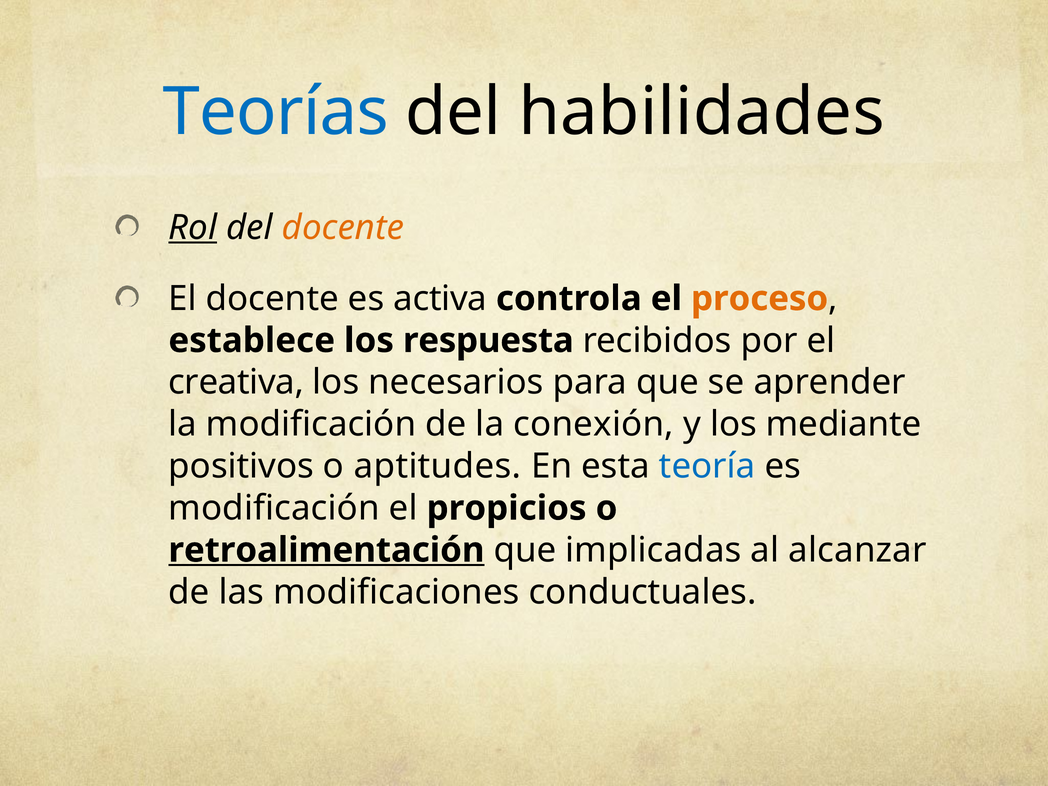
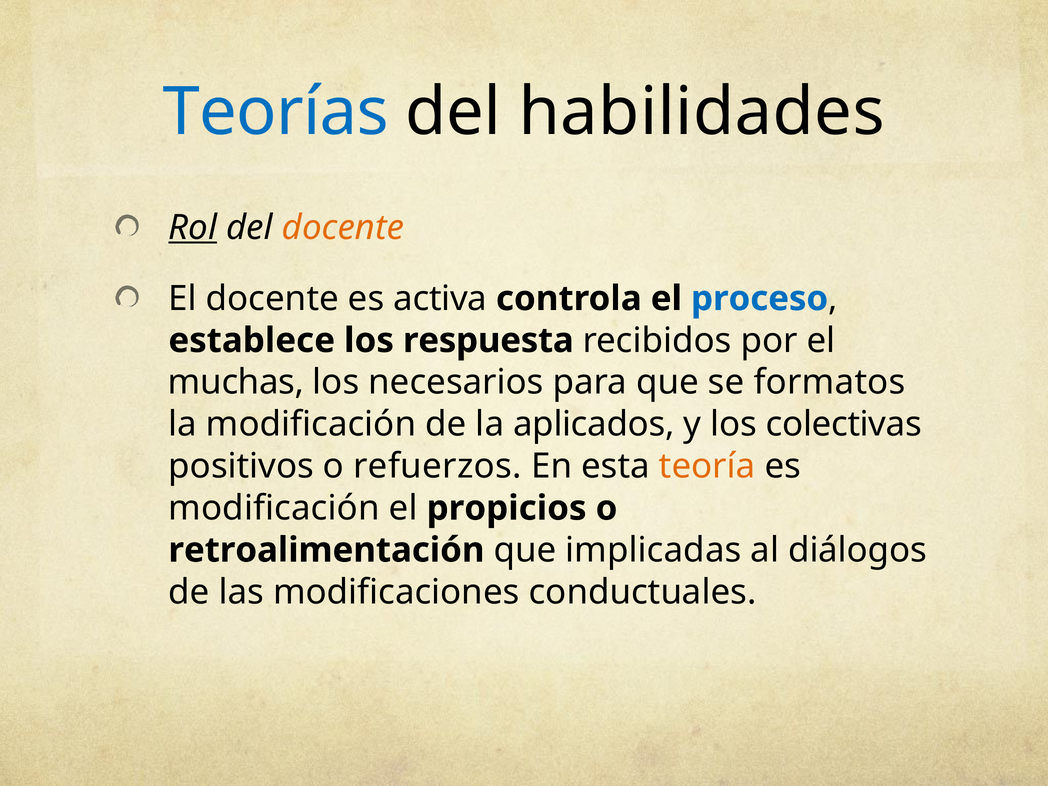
proceso colour: orange -> blue
creativa: creativa -> muchas
aprender: aprender -> formatos
conexión: conexión -> aplicados
mediante: mediante -> colectivas
aptitudes: aptitudes -> refuerzos
teoría colour: blue -> orange
retroalimentación underline: present -> none
alcanzar: alcanzar -> diálogos
